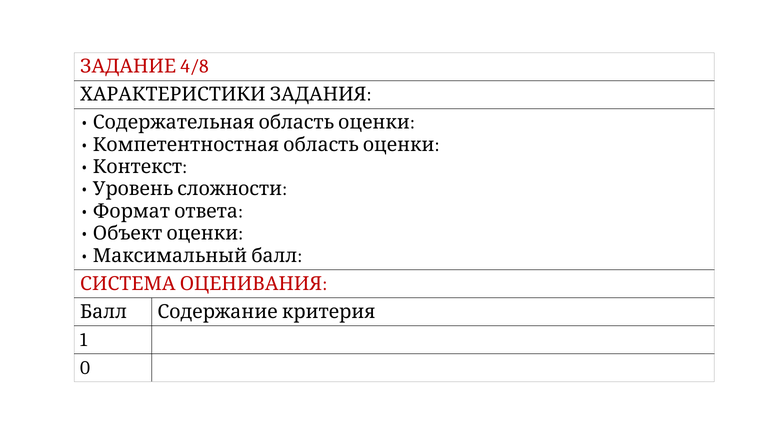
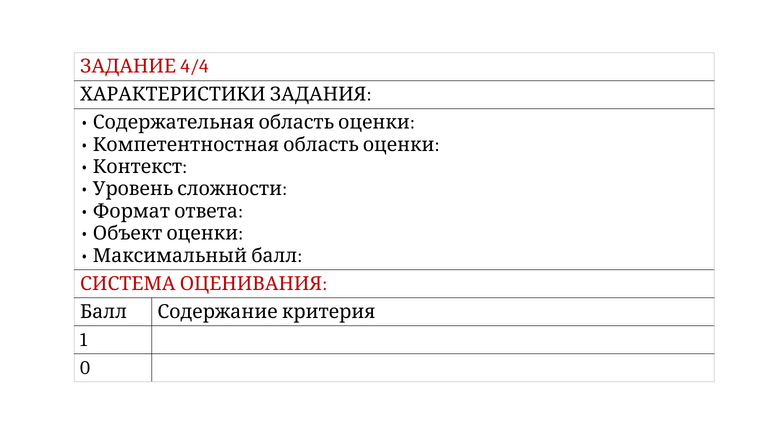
4/8: 4/8 -> 4/4
